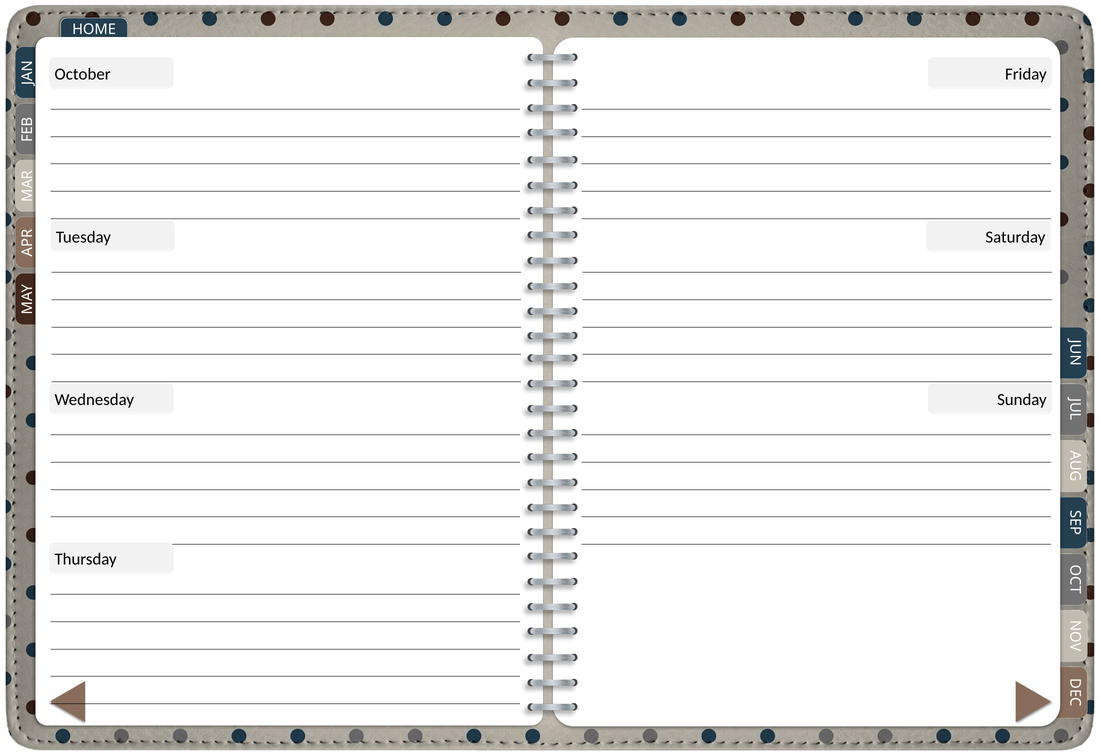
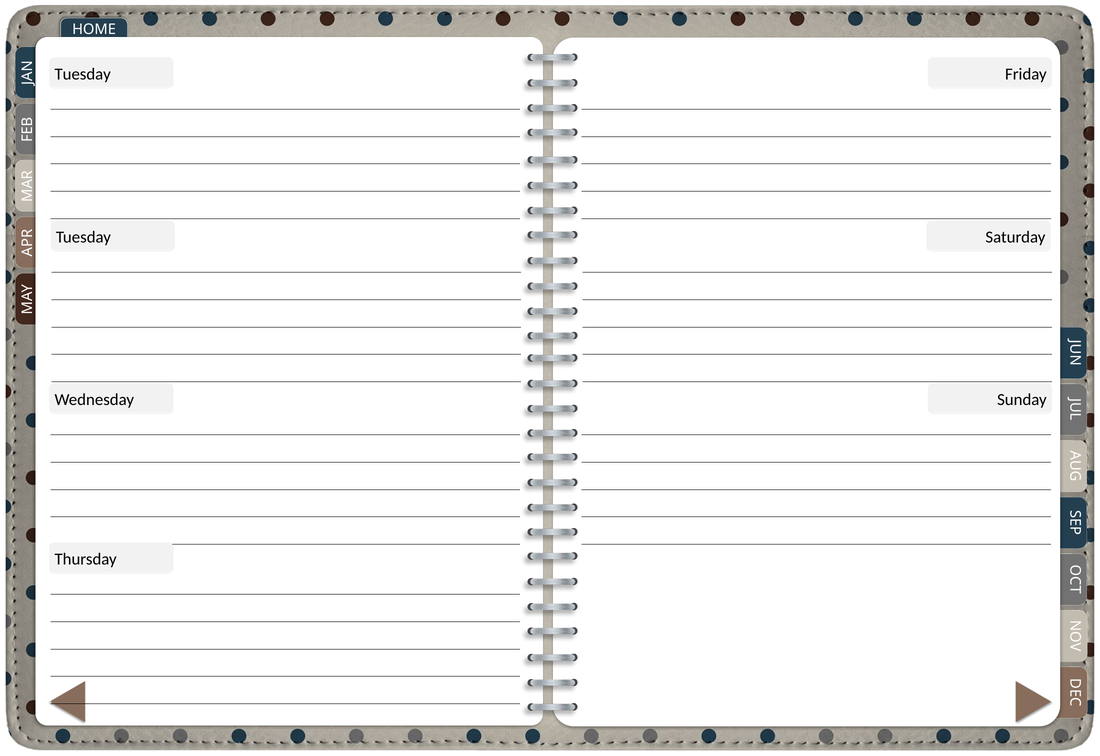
October at (83, 74): October -> Tuesday
